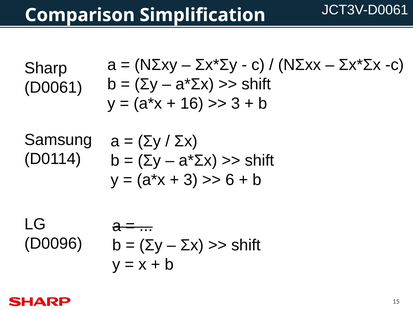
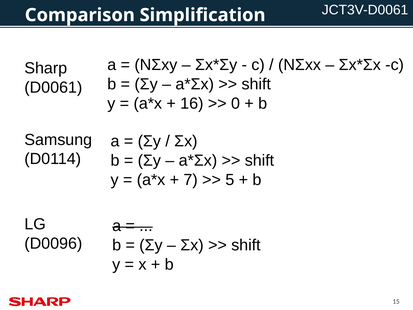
3 at (236, 103): 3 -> 0
3 at (191, 180): 3 -> 7
6: 6 -> 5
